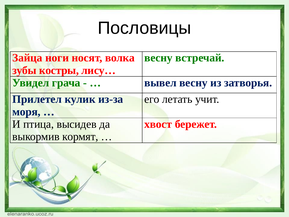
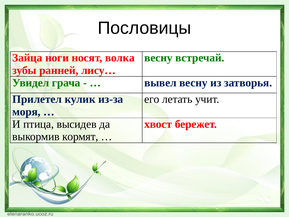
костры: костры -> ранней
